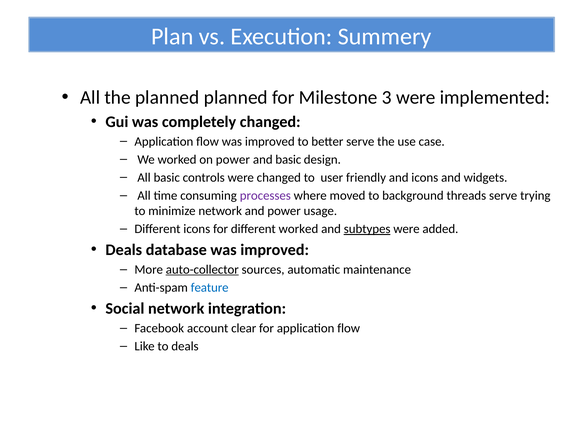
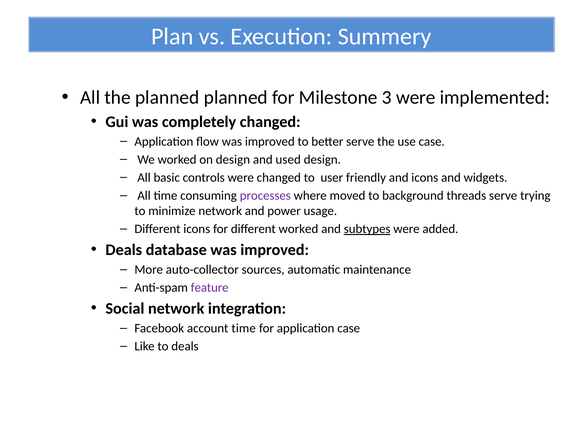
on power: power -> design
and basic: basic -> used
auto-collector underline: present -> none
feature colour: blue -> purple
account clear: clear -> time
for application flow: flow -> case
